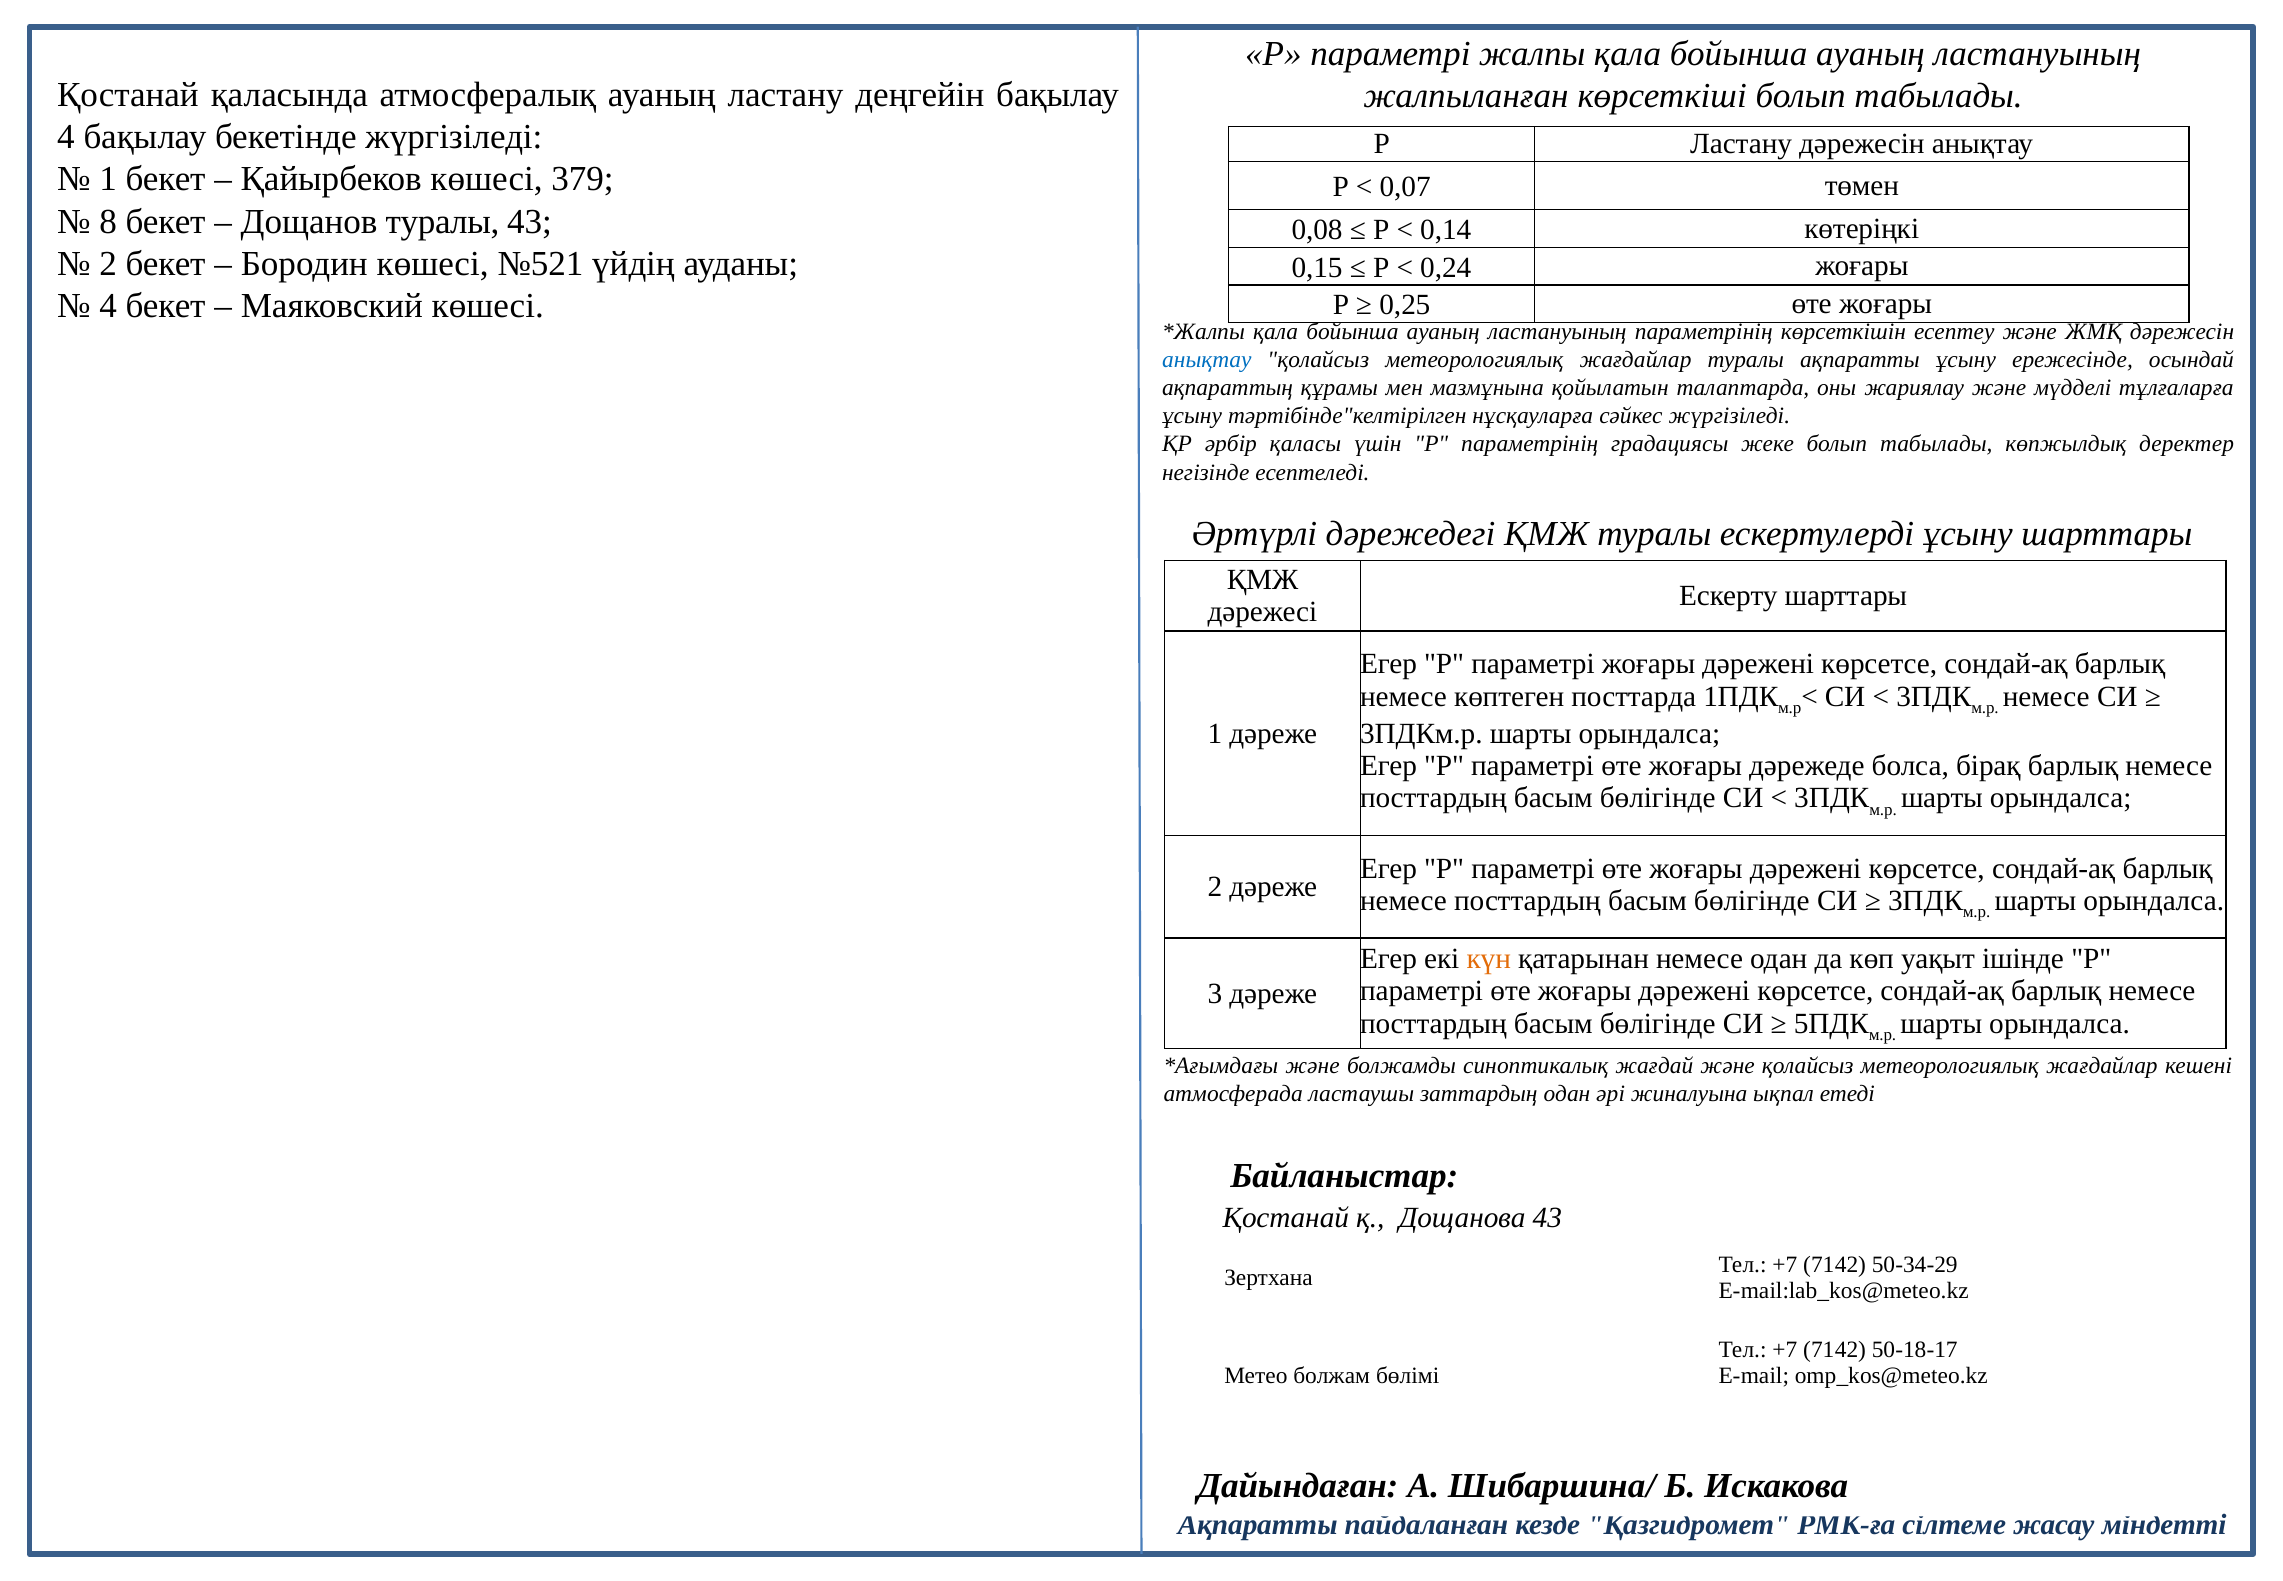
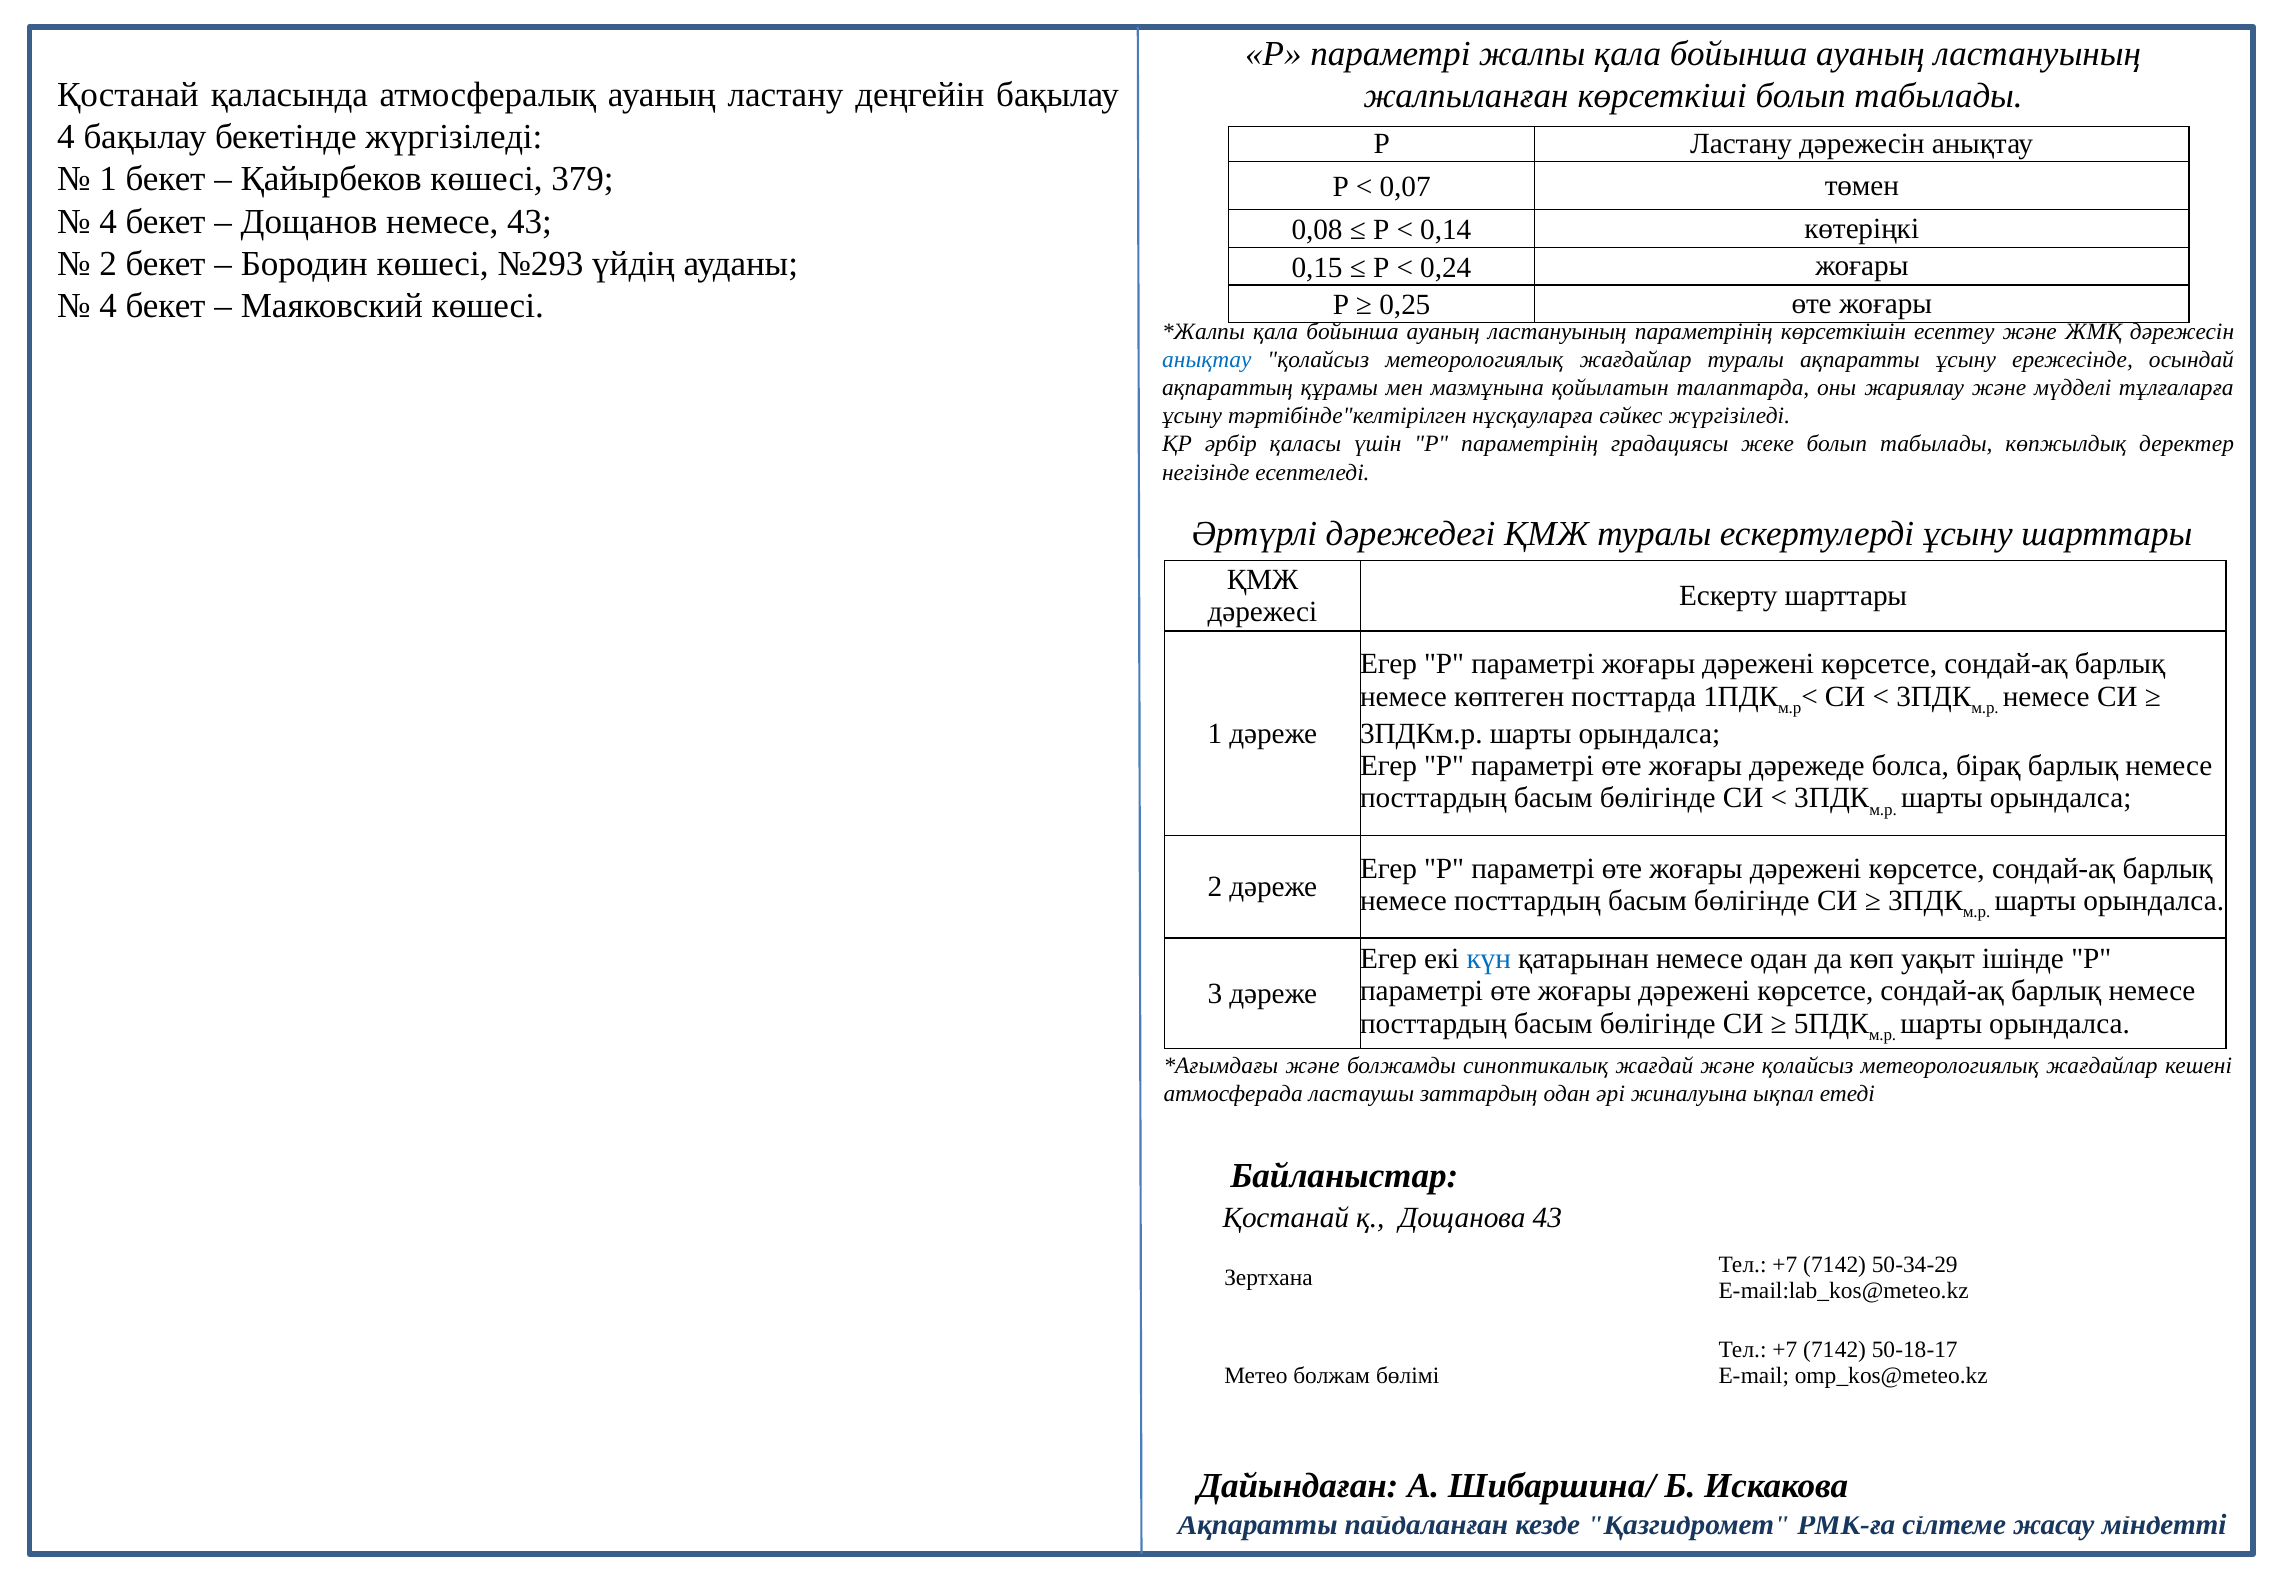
8 at (108, 221): 8 -> 4
Дощанов туралы: туралы -> немесе
№521: №521 -> №293
күн colour: orange -> blue
